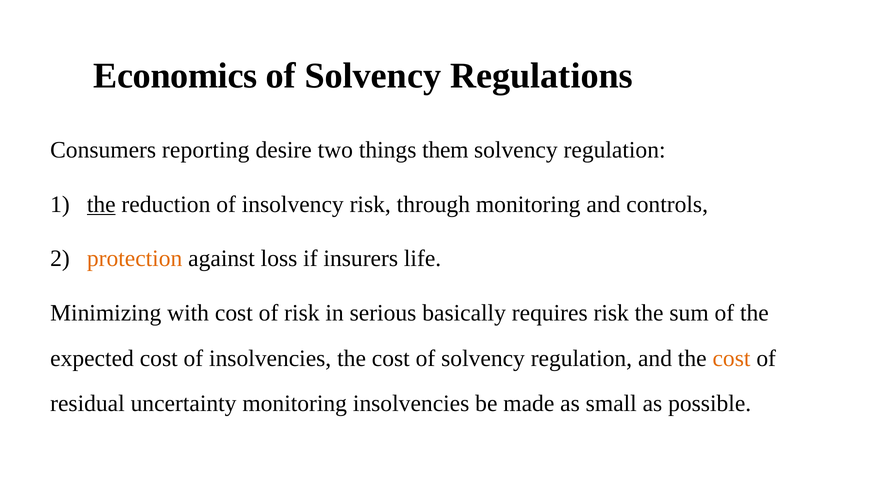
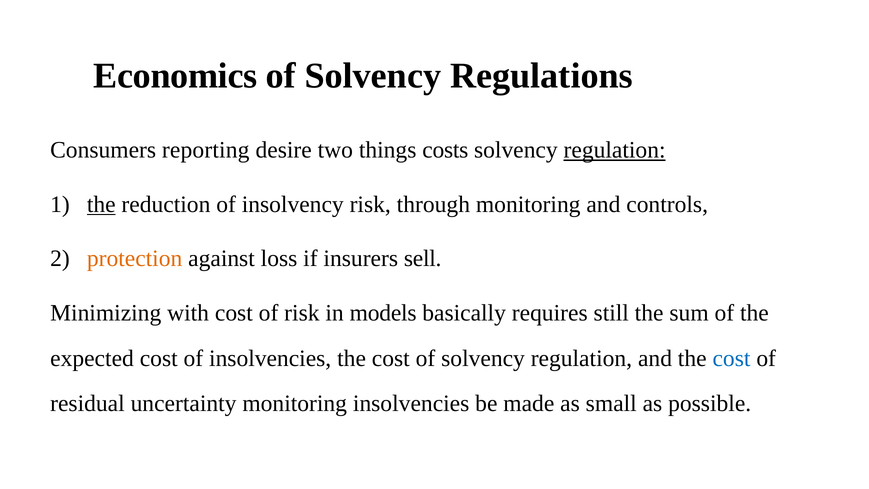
them: them -> costs
regulation at (615, 150) underline: none -> present
life: life -> sell
serious: serious -> models
requires risk: risk -> still
cost at (731, 358) colour: orange -> blue
